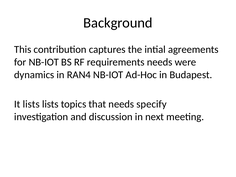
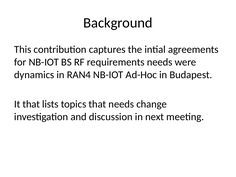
It lists: lists -> that
specify: specify -> change
